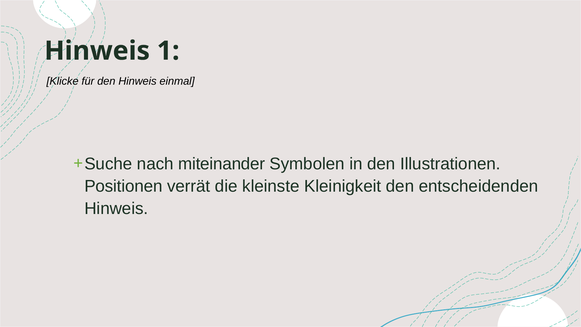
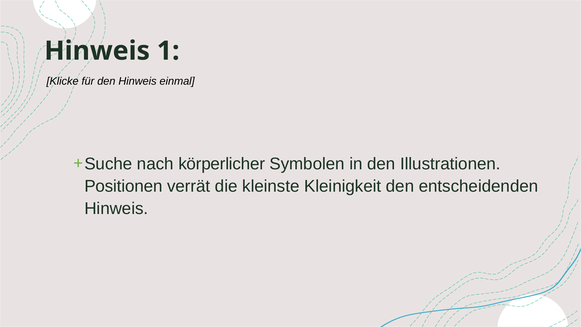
miteinander: miteinander -> körperlicher
